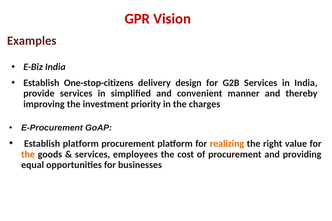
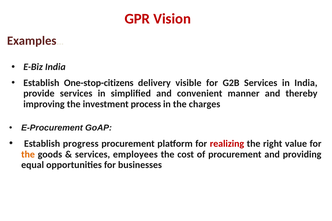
design: design -> visible
priority: priority -> process
Establish platform: platform -> progress
realizing colour: orange -> red
